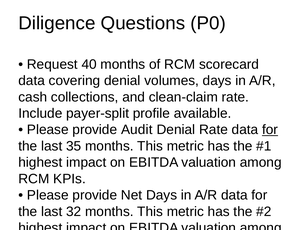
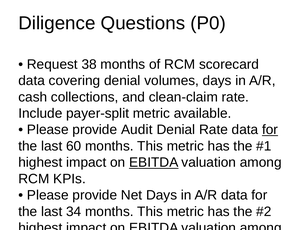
40: 40 -> 38
payer-split profile: profile -> metric
35: 35 -> 60
EBITDA at (154, 163) underline: none -> present
32: 32 -> 34
